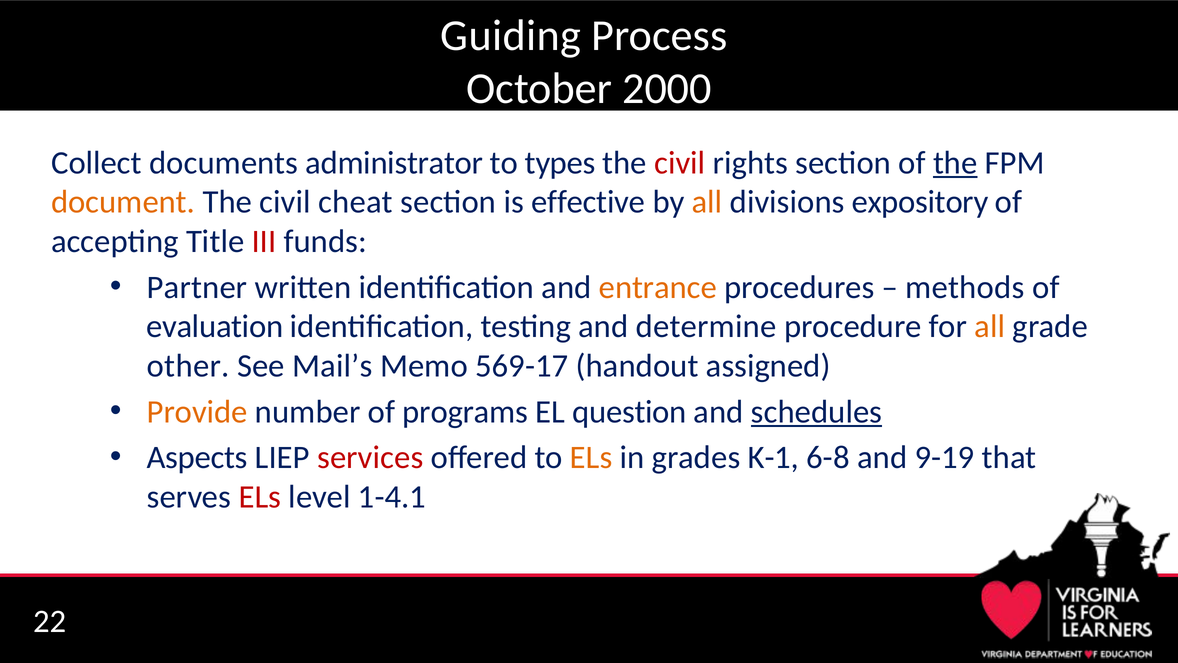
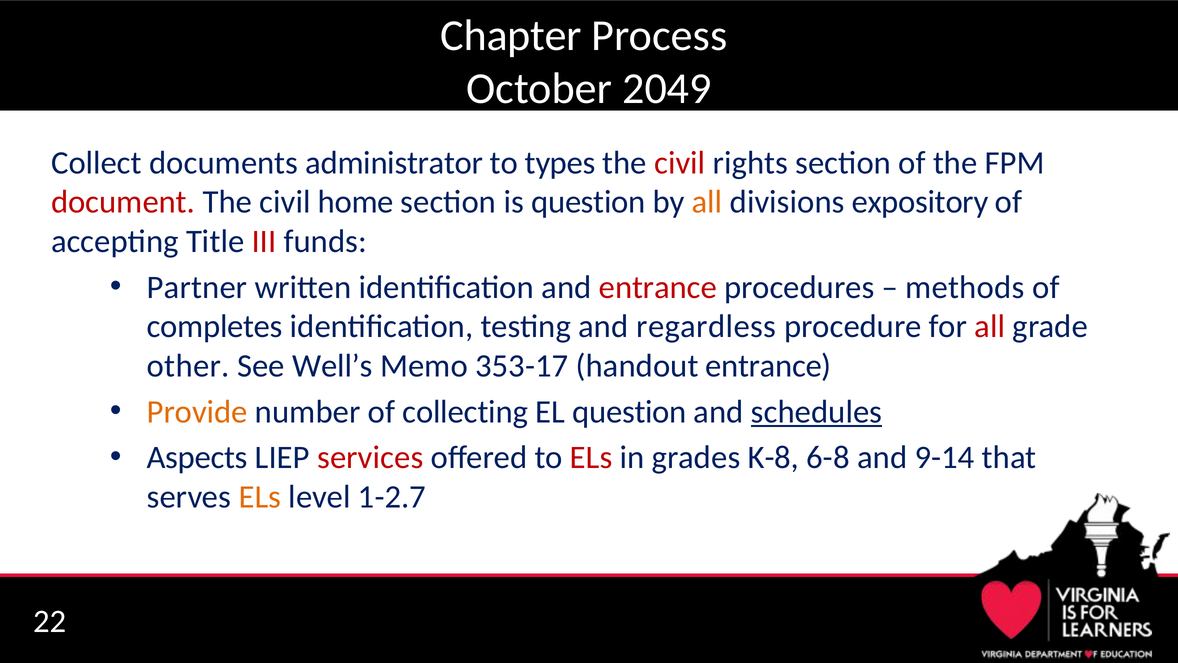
Guiding: Guiding -> Chapter
2000: 2000 -> 2049
the at (955, 163) underline: present -> none
document colour: orange -> red
cheat: cheat -> home
is effective: effective -> question
entrance at (658, 287) colour: orange -> red
evaluation: evaluation -> completes
determine: determine -> regardless
all at (990, 326) colour: orange -> red
Mail’s: Mail’s -> Well’s
569-17: 569-17 -> 353-17
handout assigned: assigned -> entrance
programs: programs -> collecting
ELs at (591, 457) colour: orange -> red
K-1: K-1 -> K-8
9-19: 9-19 -> 9-14
ELs at (260, 497) colour: red -> orange
1-4.1: 1-4.1 -> 1-2.7
